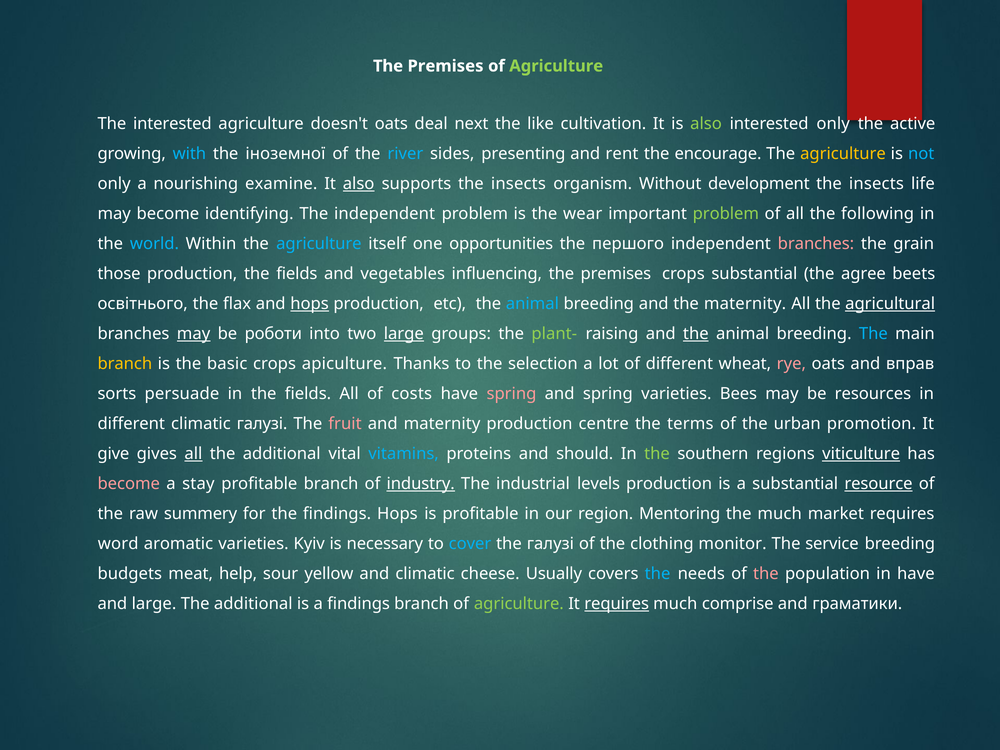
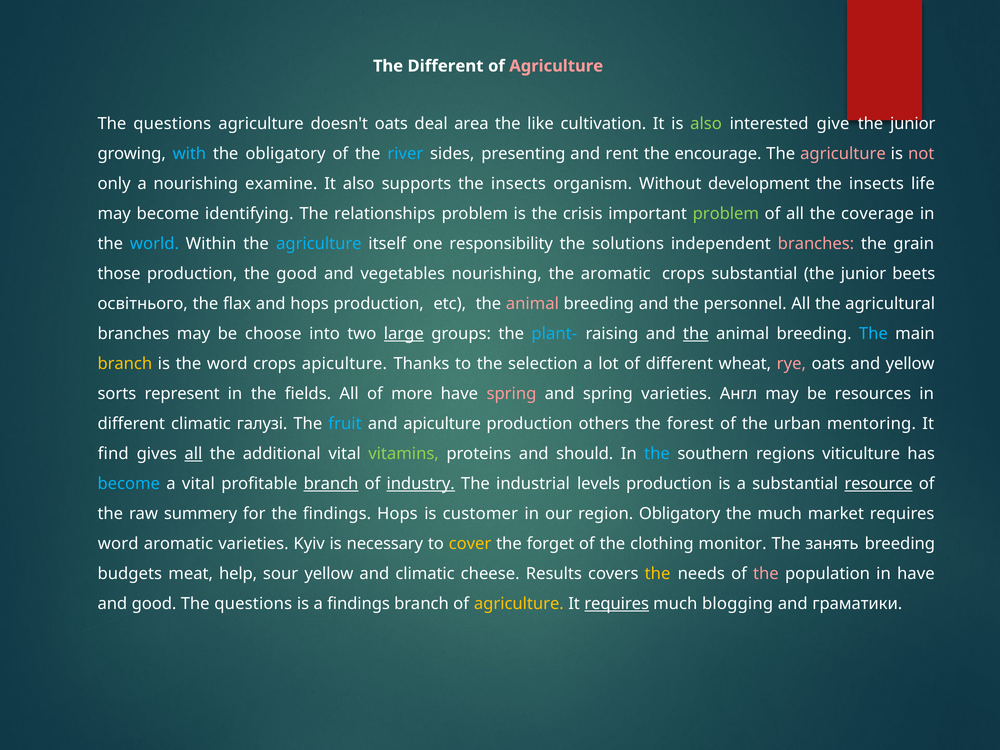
Premises at (445, 66): Premises -> Different
Agriculture at (556, 66) colour: light green -> pink
interested at (172, 124): interested -> questions
next: next -> area
interested only: only -> give
active at (913, 124): active -> junior
the іноземної: іноземної -> obligatory
agriculture at (843, 154) colour: yellow -> pink
not colour: light blue -> pink
also at (359, 184) underline: present -> none
The independent: independent -> relationships
wear: wear -> crisis
following: following -> coverage
opportunities: opportunities -> responsibility
першого: першого -> solutions
production the fields: fields -> good
vegetables influencing: influencing -> nourishing
premises at (616, 274): premises -> aromatic
agree at (863, 274): agree -> junior
hops at (310, 304) underline: present -> none
animal at (532, 304) colour: light blue -> pink
the maternity: maternity -> personnel
agricultural underline: present -> none
may at (194, 334) underline: present -> none
роботи: роботи -> choose
plant- colour: light green -> light blue
the basic: basic -> word
and вправ: вправ -> yellow
persuade: persuade -> represent
costs: costs -> more
Bees: Bees -> Англ
fruit colour: pink -> light blue
and maternity: maternity -> apiculture
centre: centre -> others
terms: terms -> forest
promotion: promotion -> mentoring
give: give -> find
vitamins colour: light blue -> light green
the at (657, 454) colour: light green -> light blue
viticulture underline: present -> none
become at (129, 484) colour: pink -> light blue
a stay: stay -> vital
branch at (331, 484) underline: none -> present
is profitable: profitable -> customer
region Mentoring: Mentoring -> Obligatory
cover colour: light blue -> yellow
the галузі: галузі -> forget
service: service -> занять
Usually: Usually -> Results
the at (658, 574) colour: light blue -> yellow
and large: large -> good
additional at (253, 604): additional -> questions
agriculture at (519, 604) colour: light green -> yellow
comprise: comprise -> blogging
